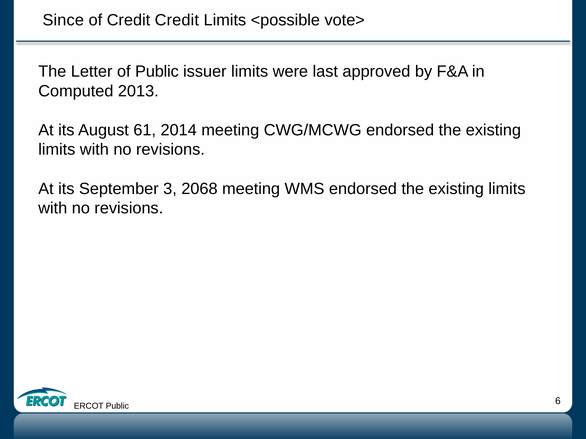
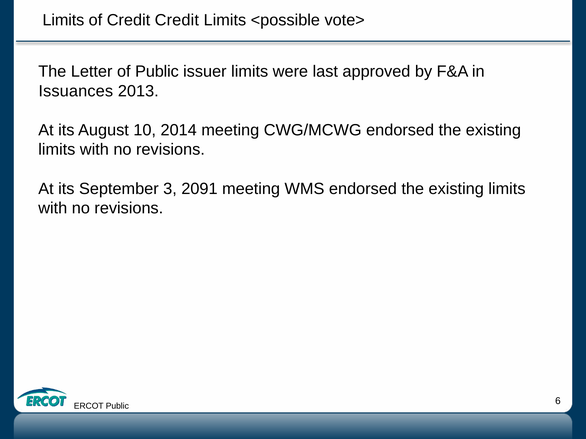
Since at (63, 20): Since -> Limits
Computed: Computed -> Issuances
61: 61 -> 10
2068: 2068 -> 2091
